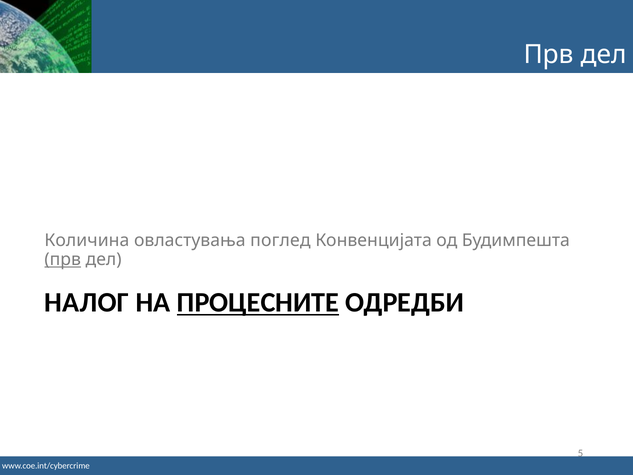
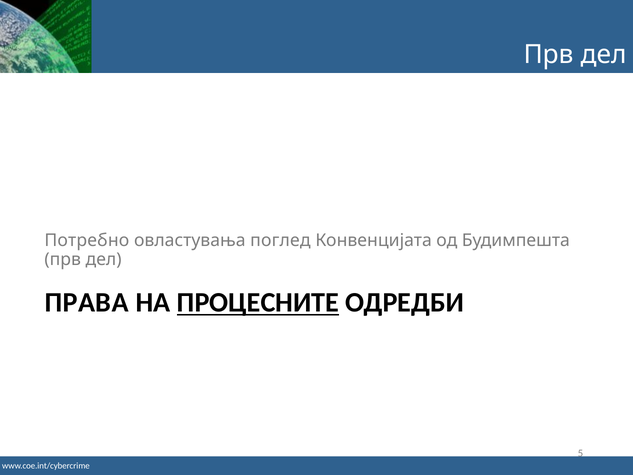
Количина: Количина -> Потребно
прв at (63, 259) underline: present -> none
НАЛОГ: НАЛОГ -> ПРАВА
